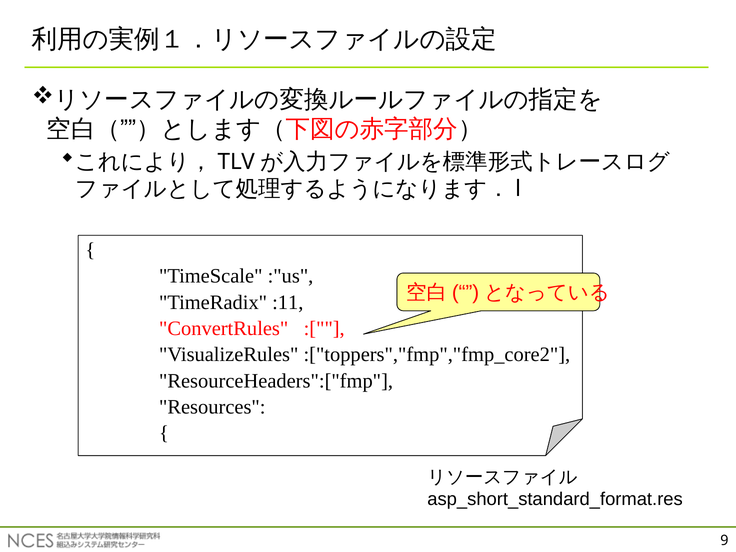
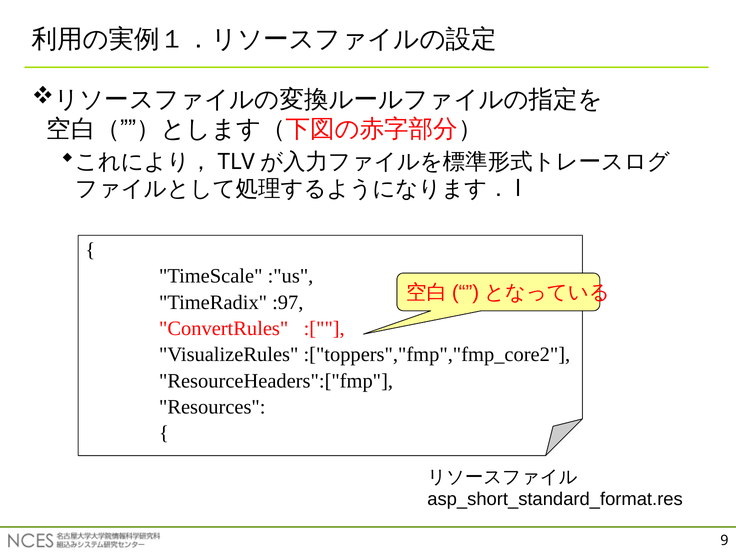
:11: :11 -> :97
